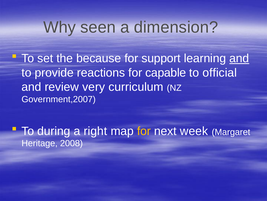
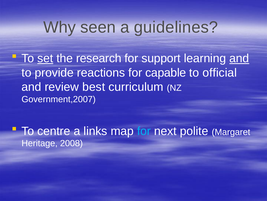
dimension: dimension -> guidelines
set underline: none -> present
because: because -> research
very: very -> best
during: during -> centre
right: right -> links
for at (144, 131) colour: yellow -> light blue
week: week -> polite
